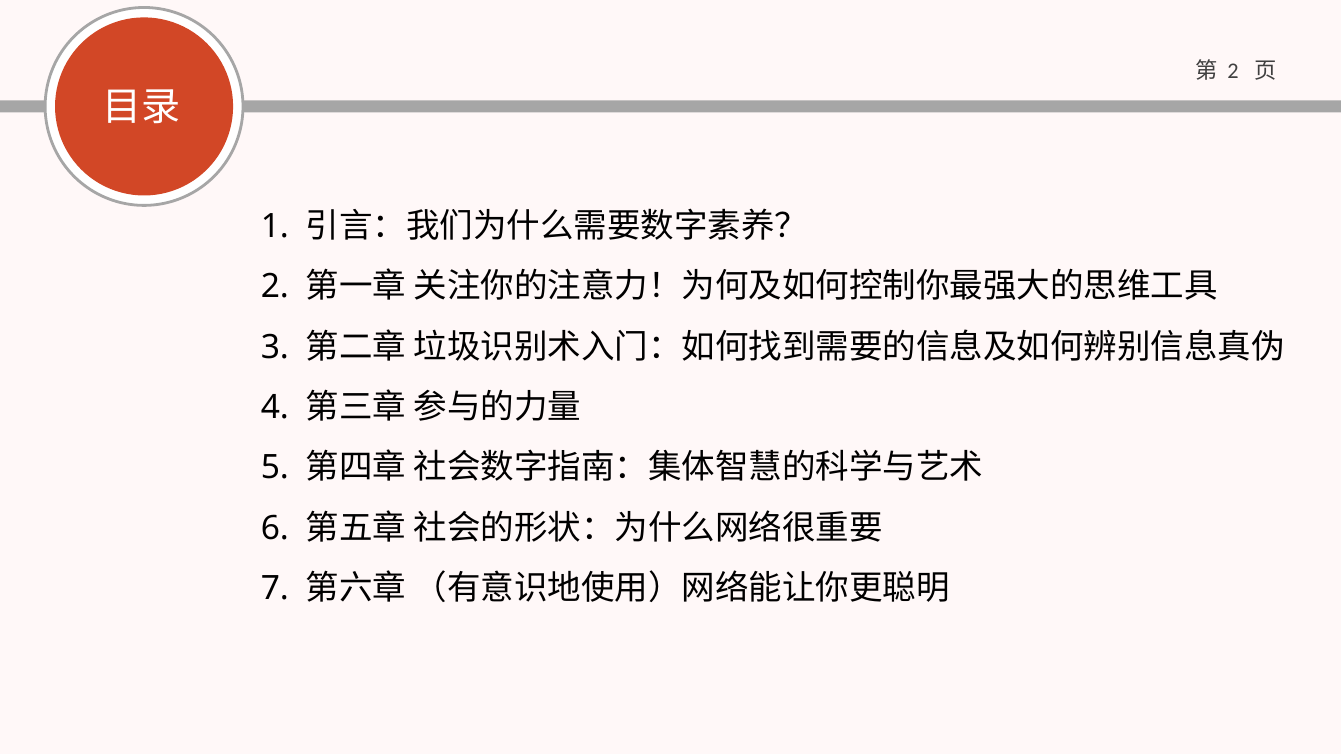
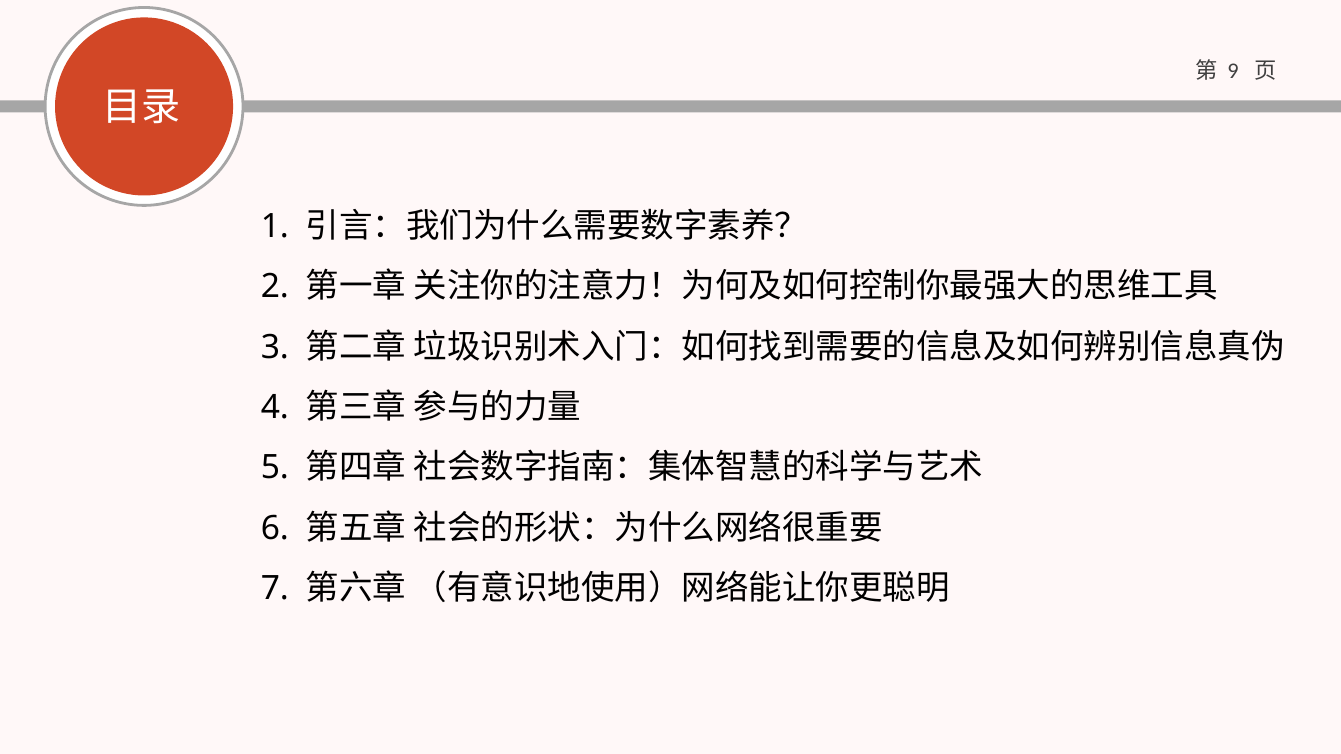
2 at (1233, 71): 2 -> 9
